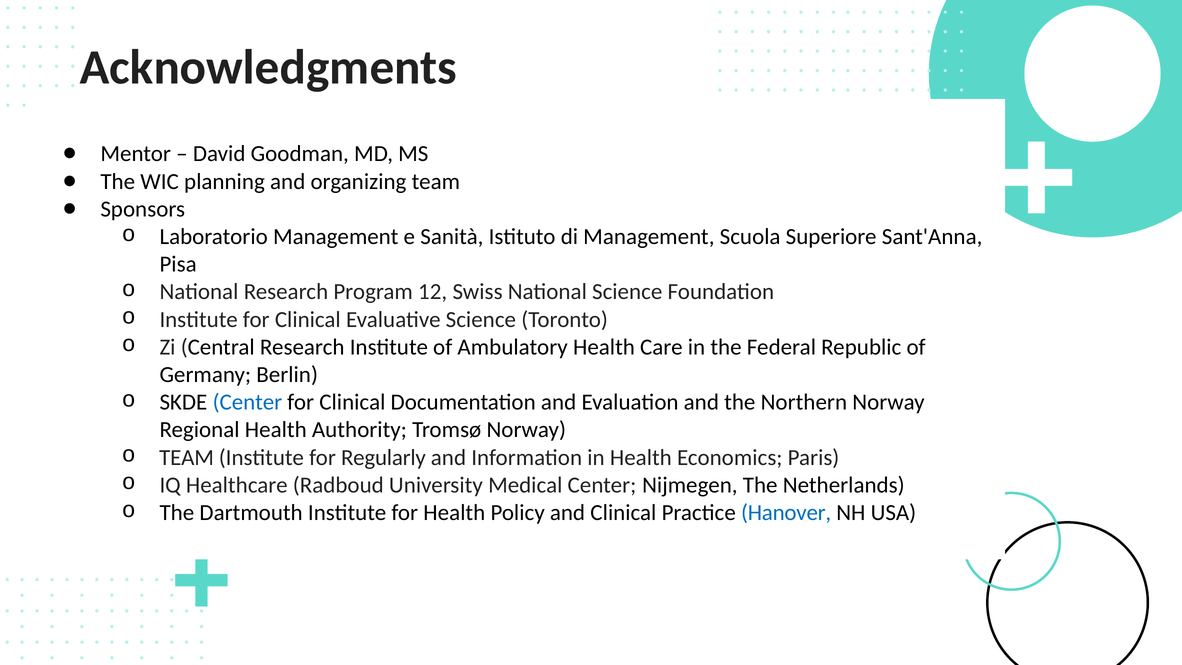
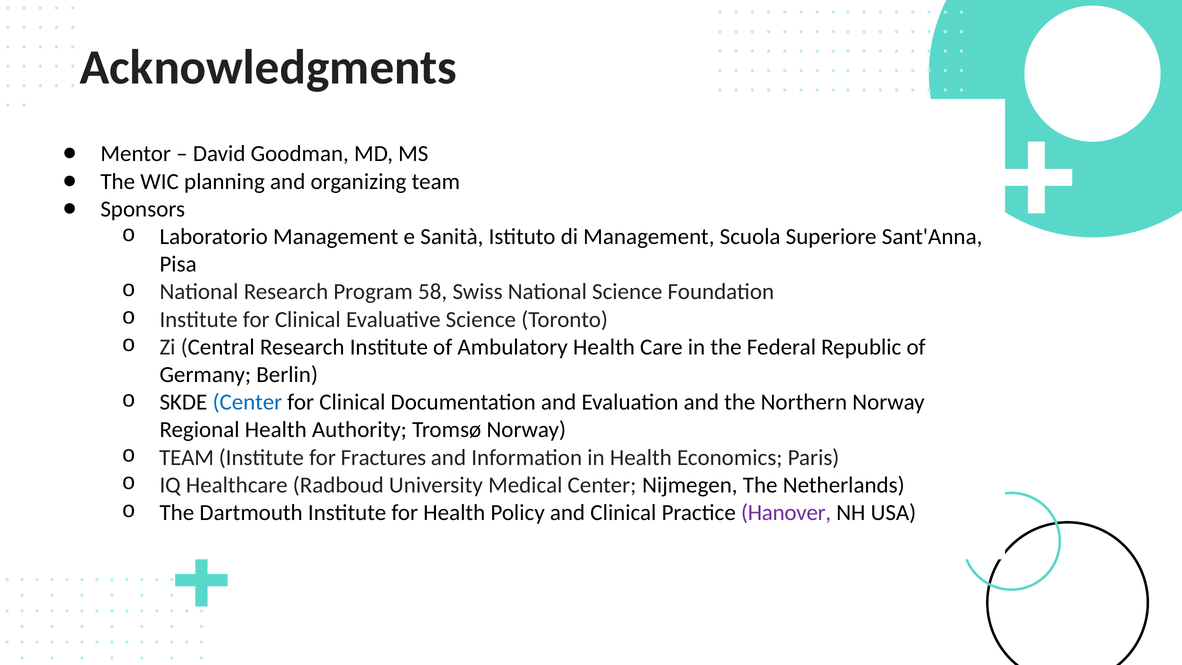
12: 12 -> 58
Regularly: Regularly -> Fractures
Hanover colour: blue -> purple
